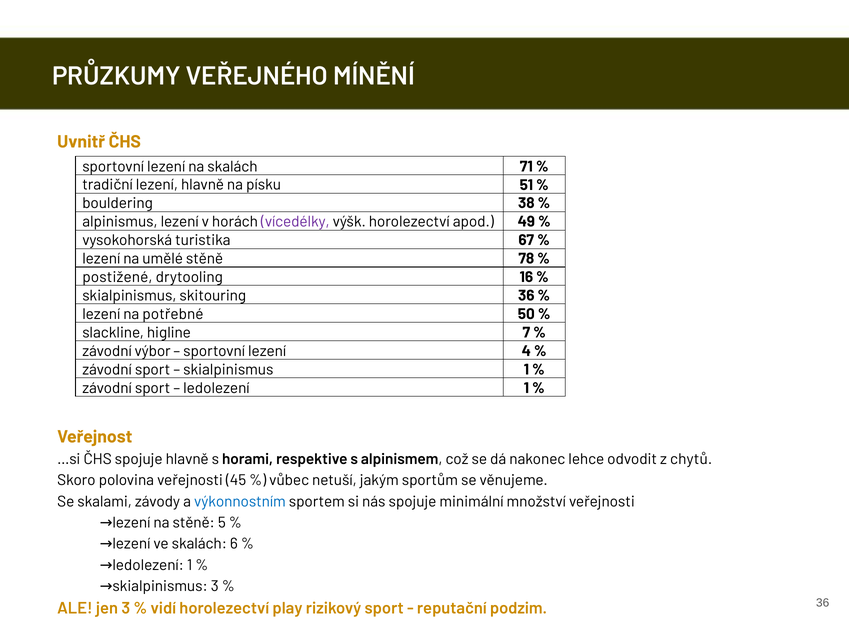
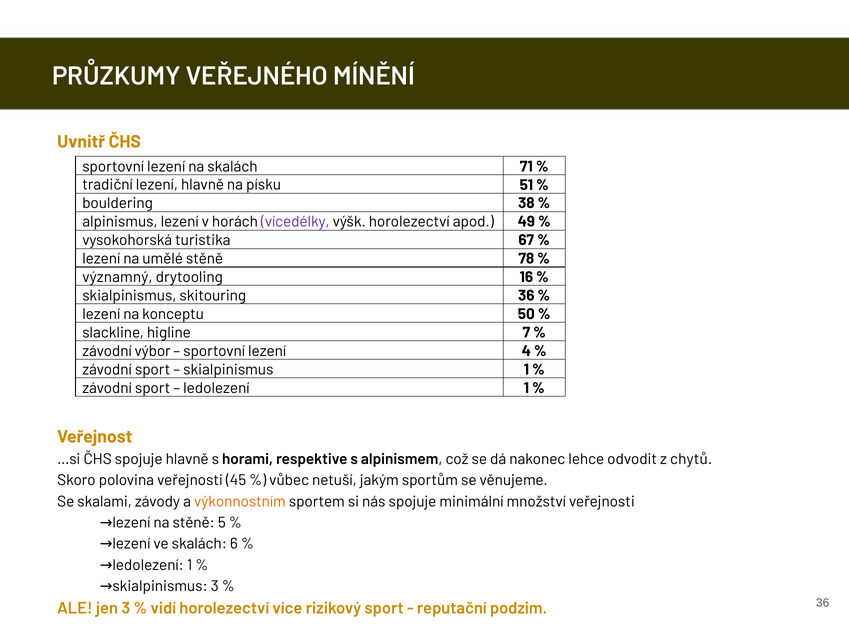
postižené: postižené -> významný
potřebné: potřebné -> konceptu
výkonnostním colour: blue -> orange
play: play -> více
